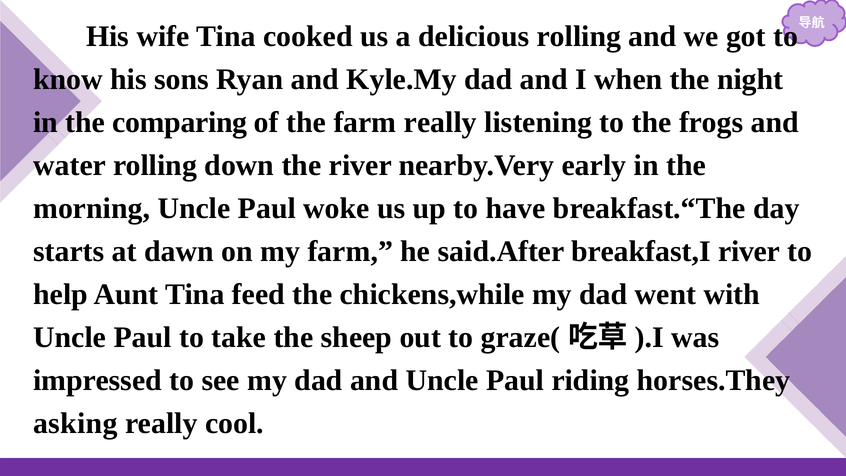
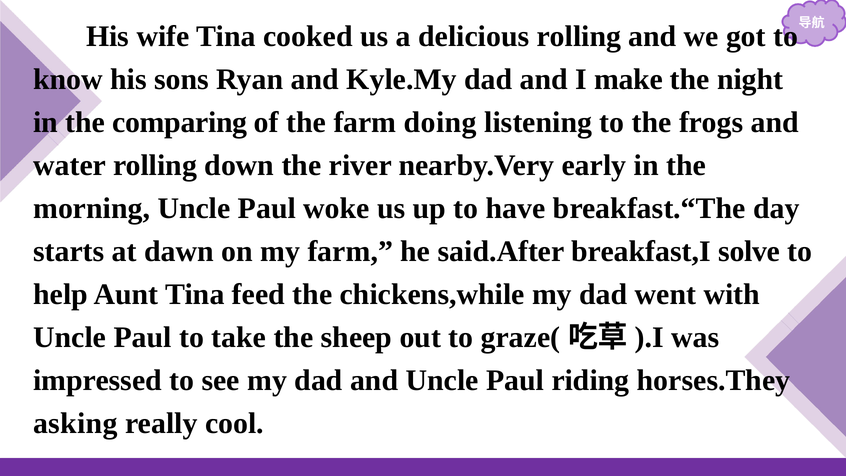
when: when -> make
farm really: really -> doing
breakfast,I river: river -> solve
